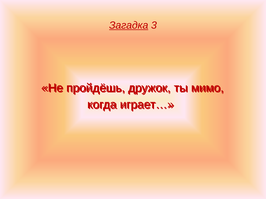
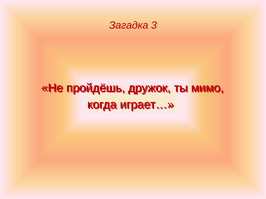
Загадка underline: present -> none
